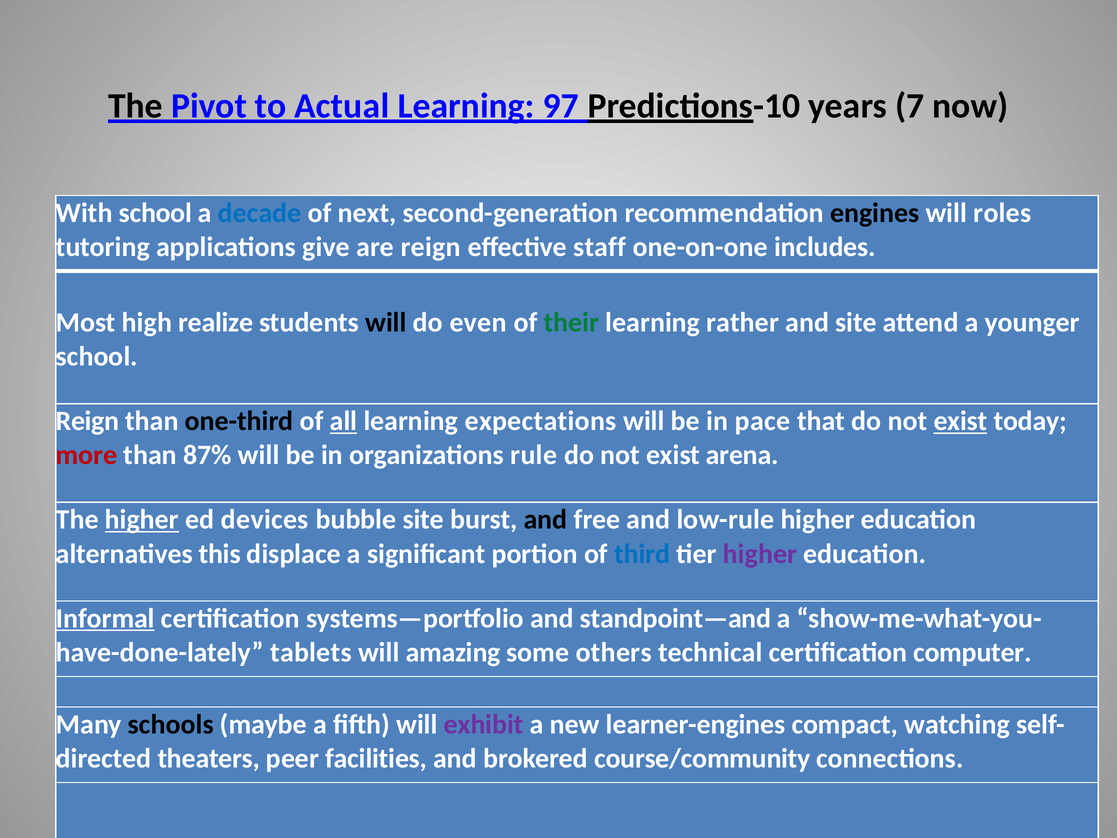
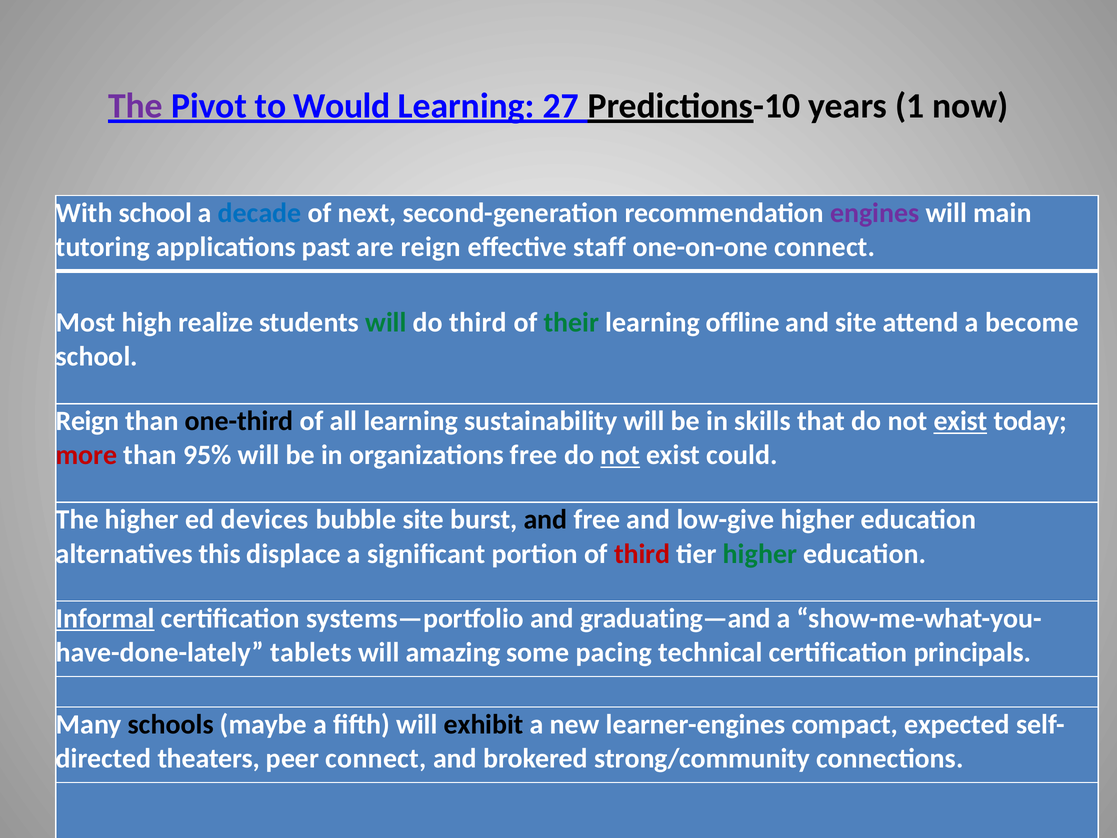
The at (135, 106) colour: black -> purple
Actual: Actual -> Would
97: 97 -> 27
7: 7 -> 1
engines colour: black -> purple
roles: roles -> main
give: give -> past
one-on-one includes: includes -> connect
will at (386, 322) colour: black -> green
do even: even -> third
rather: rather -> offline
younger: younger -> become
all underline: present -> none
expectations: expectations -> sustainability
pace: pace -> skills
87%: 87% -> 95%
organizations rule: rule -> free
not at (620, 455) underline: none -> present
arena: arena -> could
higher at (142, 520) underline: present -> none
low-rule: low-rule -> low-give
third at (642, 554) colour: blue -> red
higher at (760, 554) colour: purple -> green
standpoint—and: standpoint—and -> graduating—and
others: others -> pacing
computer: computer -> principals
exhibit colour: purple -> black
watching: watching -> expected
peer facilities: facilities -> connect
course/community: course/community -> strong/community
